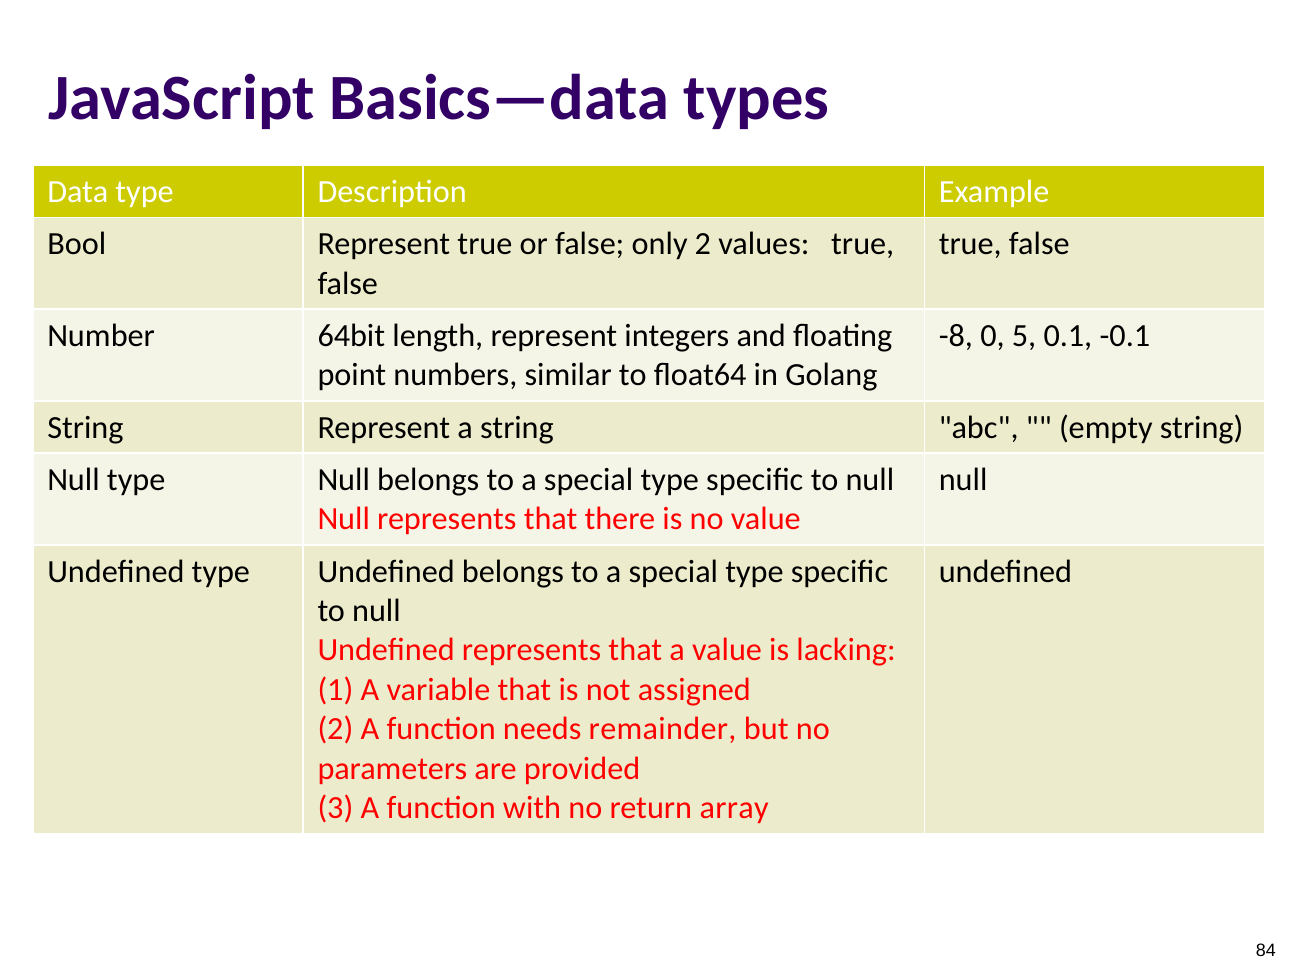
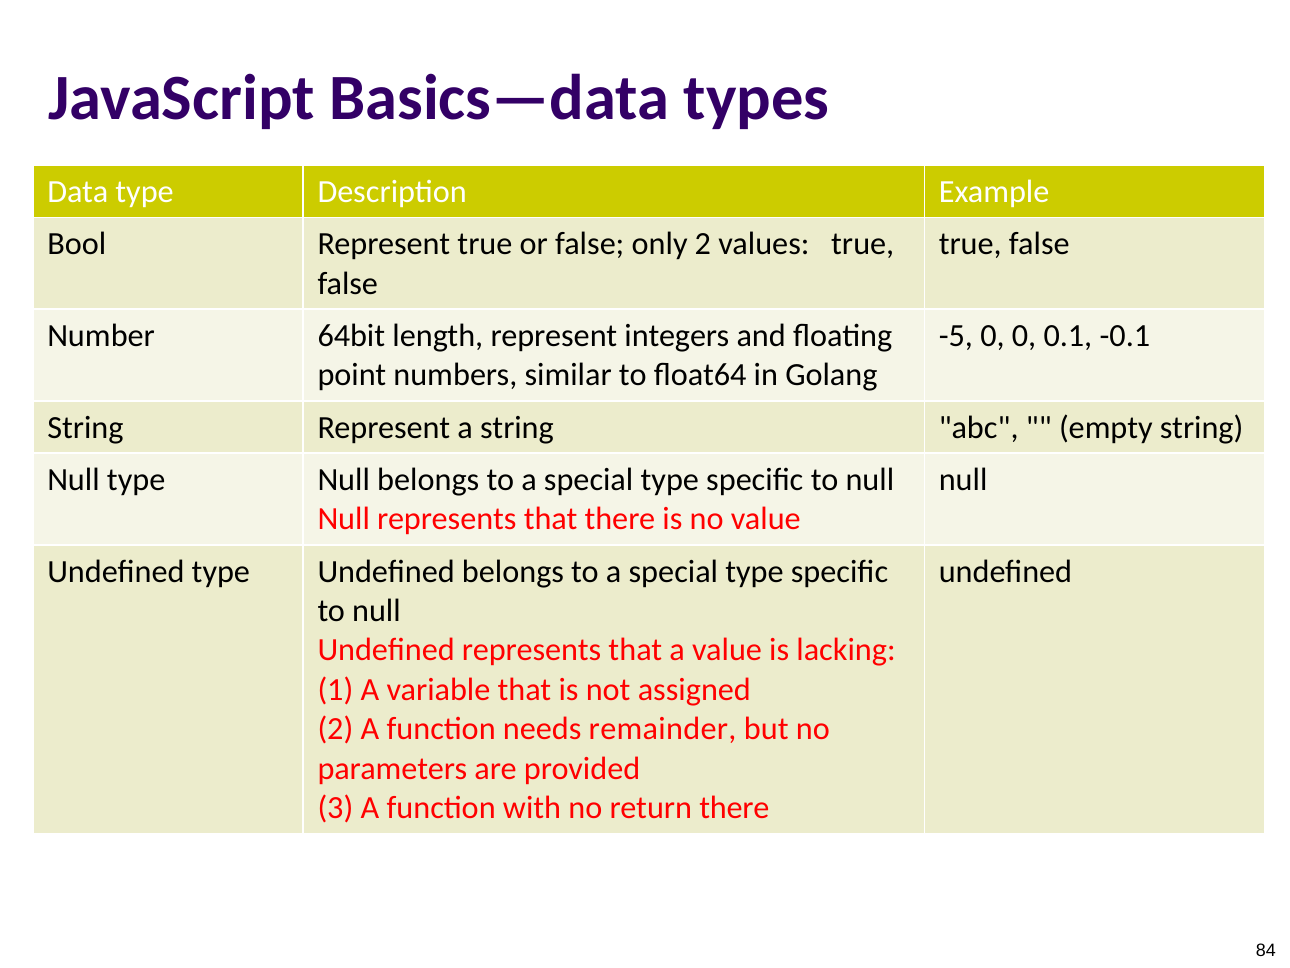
-8: -8 -> -5
0 5: 5 -> 0
return array: array -> there
